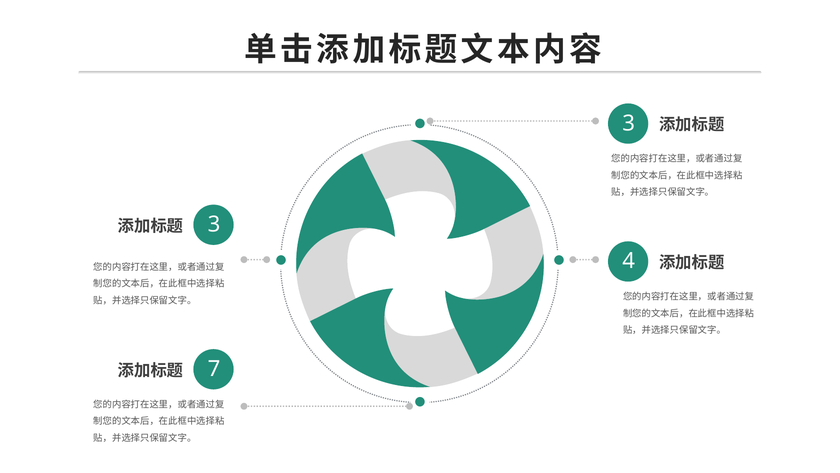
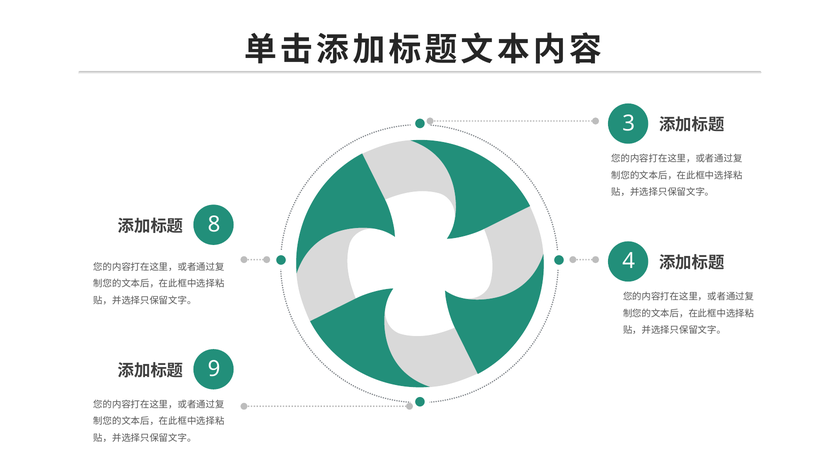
3 at (214, 224): 3 -> 8
7: 7 -> 9
